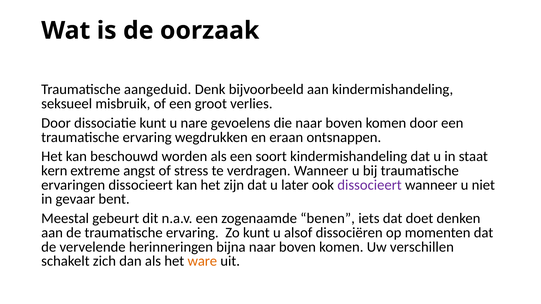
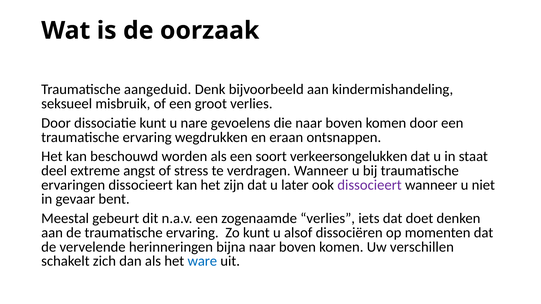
soort kindermishandeling: kindermishandeling -> verkeersongelukken
kern: kern -> deel
zogenaamde benen: benen -> verlies
ware colour: orange -> blue
